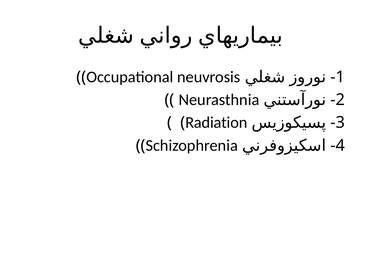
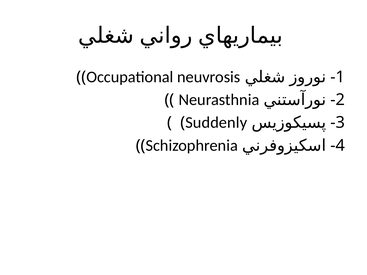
Radiation: Radiation -> Suddenly
